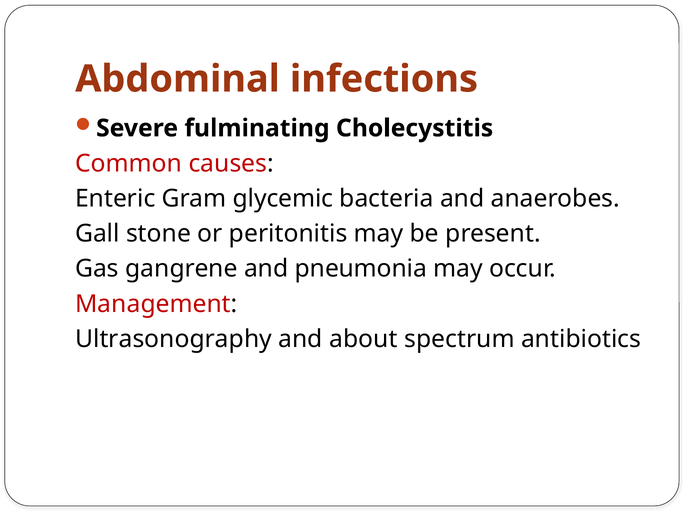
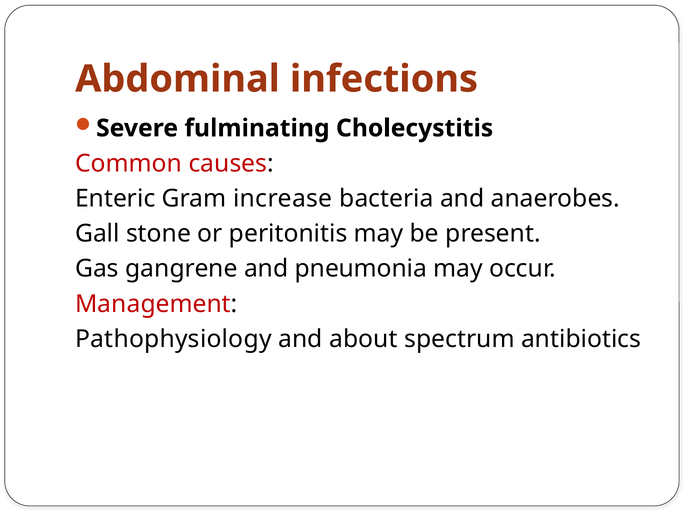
glycemic: glycemic -> increase
Ultrasonography: Ultrasonography -> Pathophysiology
